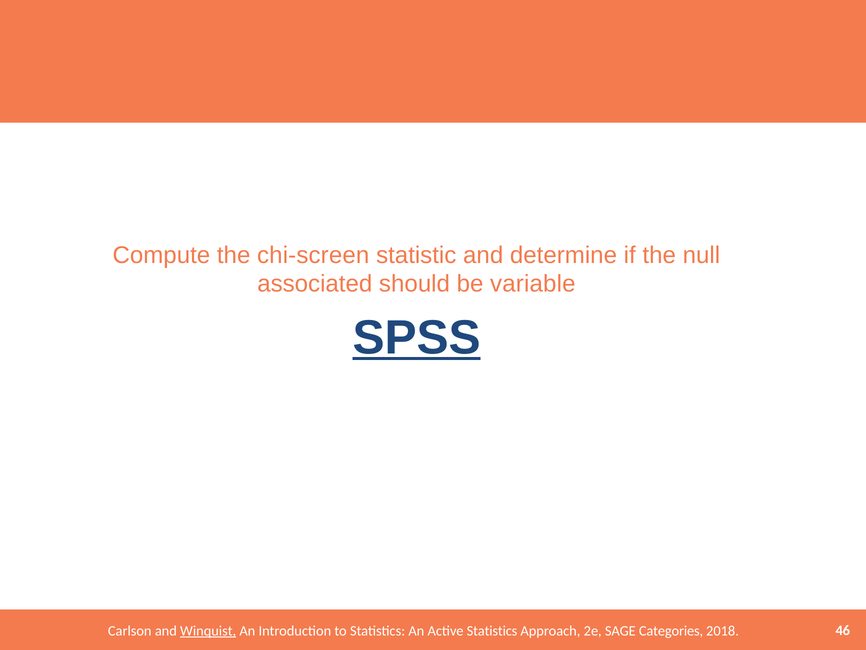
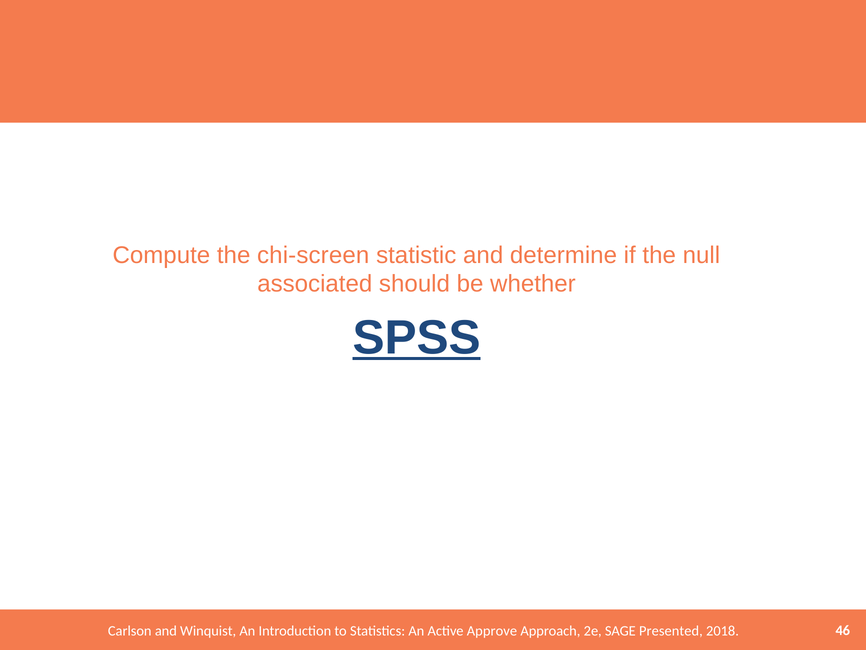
variable: variable -> whether
Winquist underline: present -> none
Active Statistics: Statistics -> Approve
Categories: Categories -> Presented
